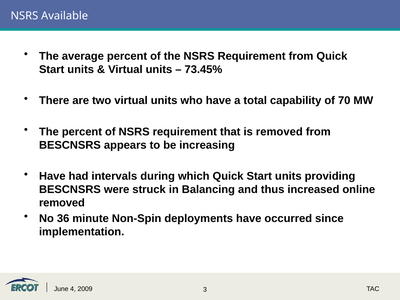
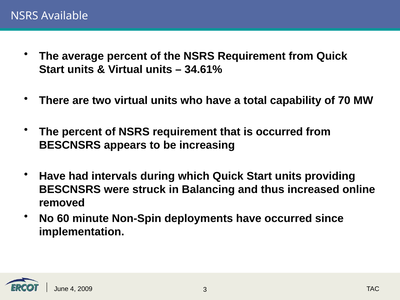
73.45%: 73.45% -> 34.61%
is removed: removed -> occurred
36: 36 -> 60
